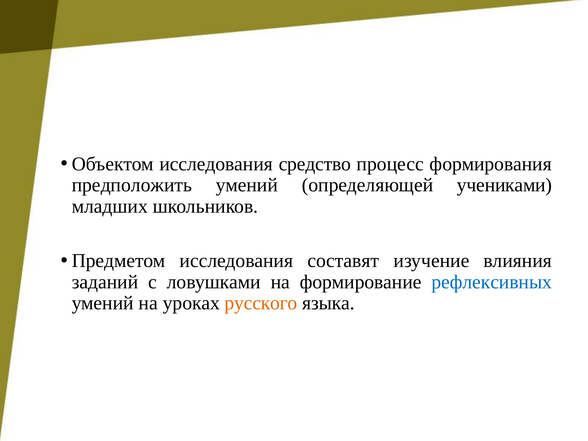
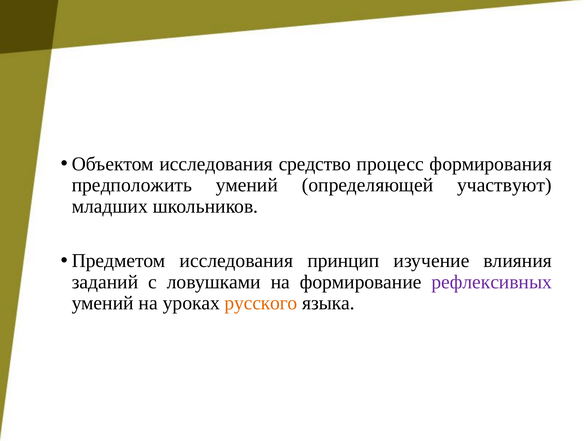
учениками: учениками -> участвуют
составят: составят -> принцип
рефлексивных colour: blue -> purple
